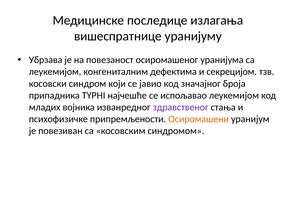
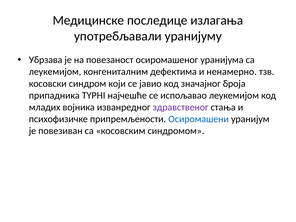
вишеспратнице: вишеспратнице -> употребљавали
секрецијом: секрецијом -> ненамерно
Осиромашени colour: orange -> blue
